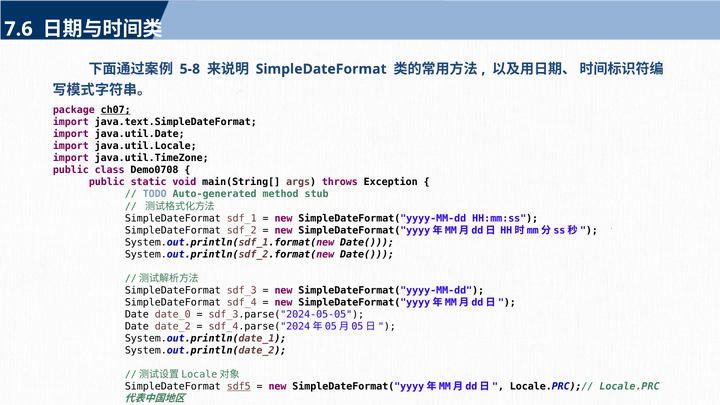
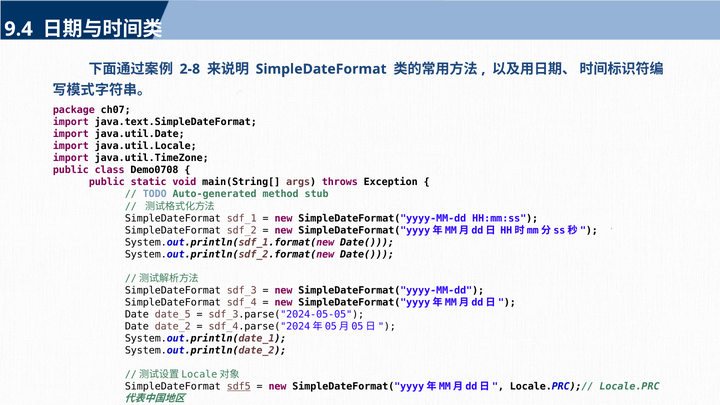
7.6: 7.6 -> 9.4
5-8: 5-8 -> 2-8
ch07 underline: present -> none
date_0: date_0 -> date_5
